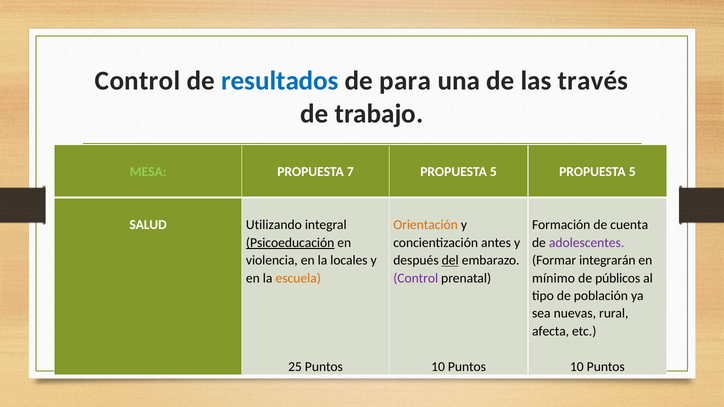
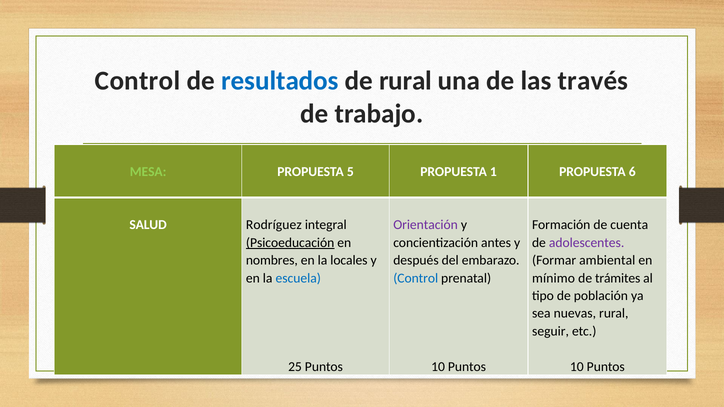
de para: para -> rural
7: 7 -> 5
5 at (493, 172): 5 -> 1
5 at (632, 172): 5 -> 6
Utilizando: Utilizando -> Rodríguez
Orientación colour: orange -> purple
violencia: violencia -> nombres
del underline: present -> none
integrarán: integrarán -> ambiental
escuela colour: orange -> blue
Control at (416, 278) colour: purple -> blue
públicos: públicos -> trámites
afecta: afecta -> seguir
